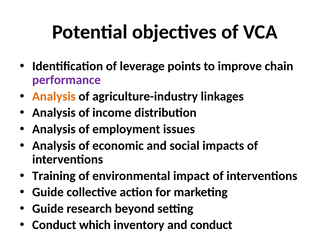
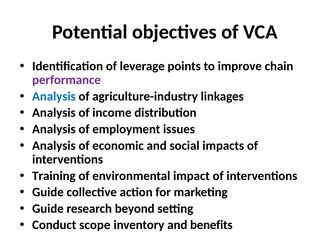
Analysis at (54, 97) colour: orange -> blue
which: which -> scope
and conduct: conduct -> benefits
